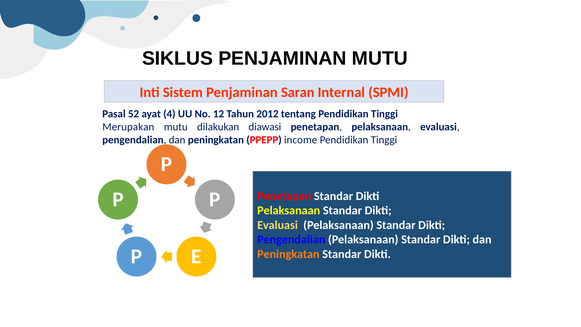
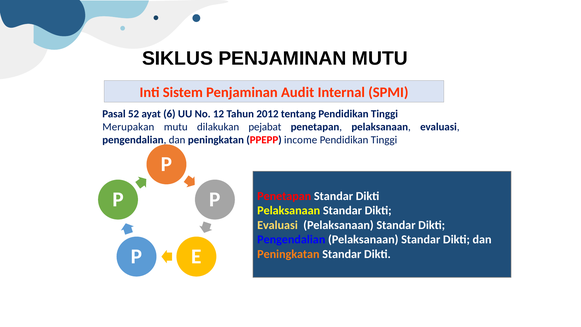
Saran: Saran -> Audit
4: 4 -> 6
diawasi: diawasi -> pejabat
